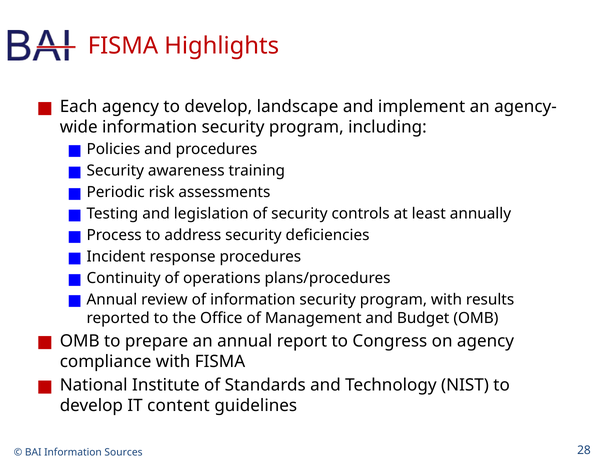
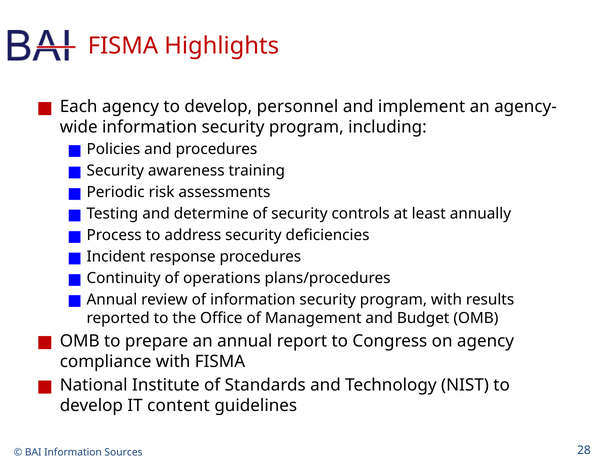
landscape: landscape -> personnel
legislation: legislation -> determine
